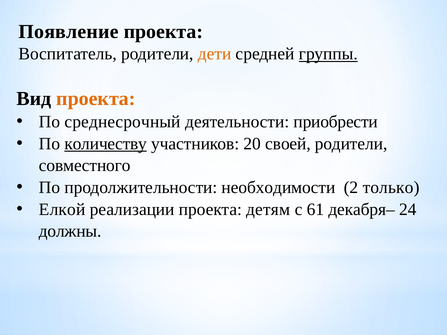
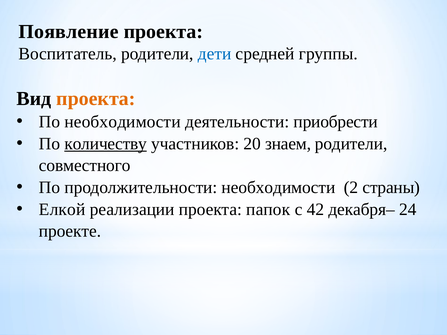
дети colour: orange -> blue
группы underline: present -> none
По среднесрочный: среднесрочный -> необходимости
своей: своей -> знаем
только: только -> страны
детям: детям -> папок
61: 61 -> 42
должны: должны -> проекте
